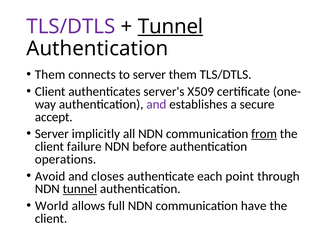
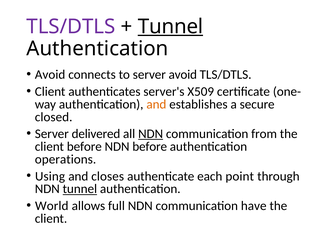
Them at (50, 75): Them -> Avoid
server them: them -> avoid
and at (156, 104) colour: purple -> orange
accept: accept -> closed
implicitly: implicitly -> delivered
NDN at (151, 134) underline: none -> present
from underline: present -> none
client failure: failure -> before
Avoid: Avoid -> Using
